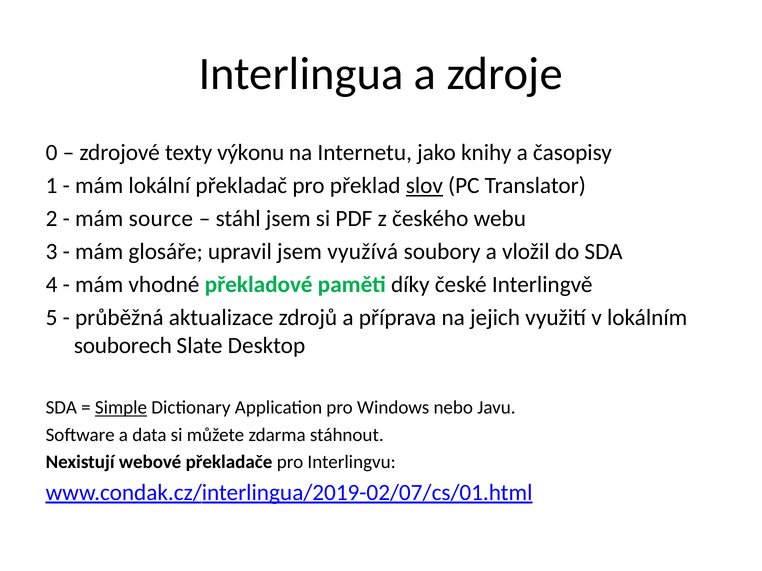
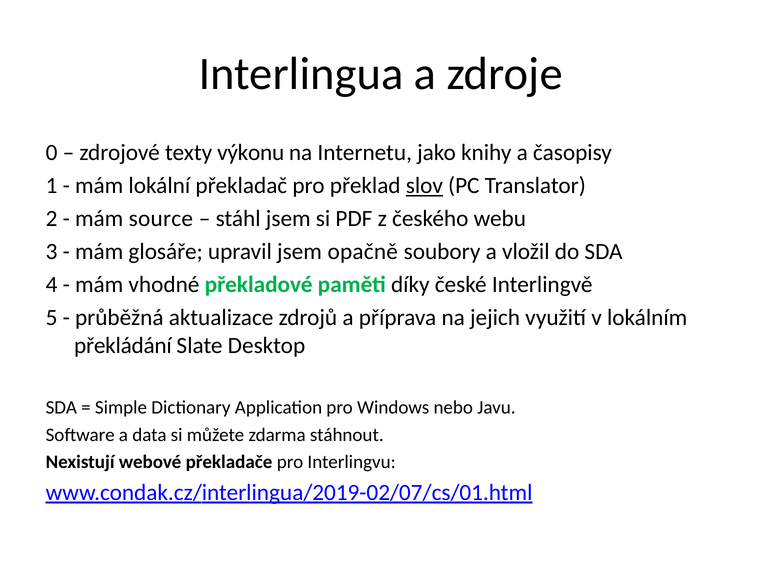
využívá: využívá -> opačně
souborech: souborech -> překládání
Simple underline: present -> none
